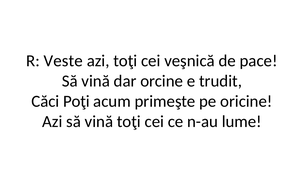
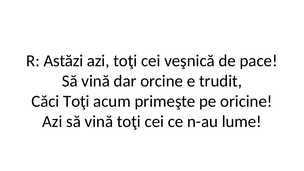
Veste: Veste -> Astăzi
Căci Poţi: Poţi -> Toţi
